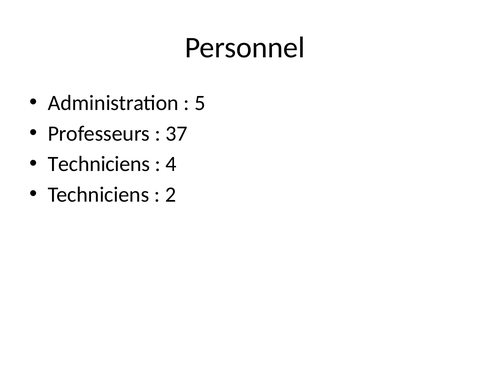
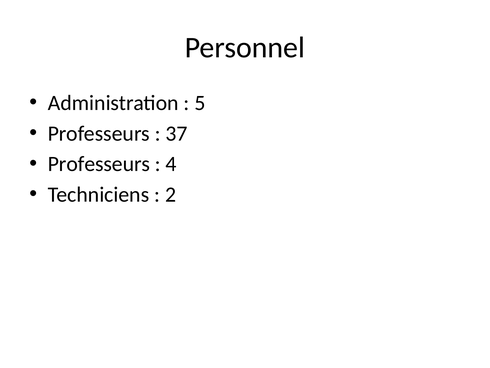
Techniciens at (99, 164): Techniciens -> Professeurs
